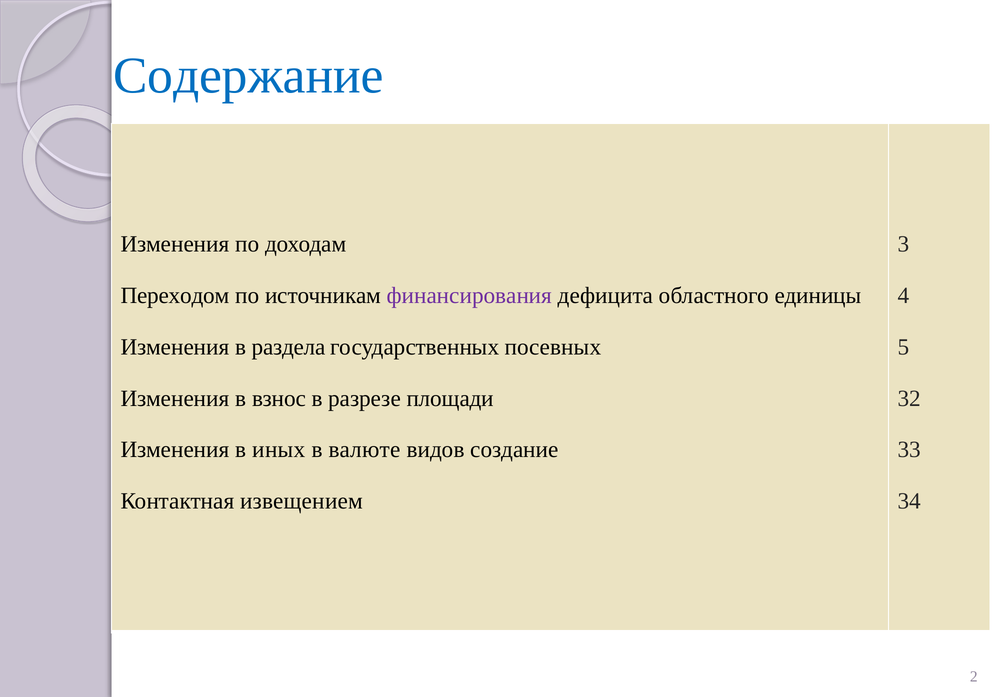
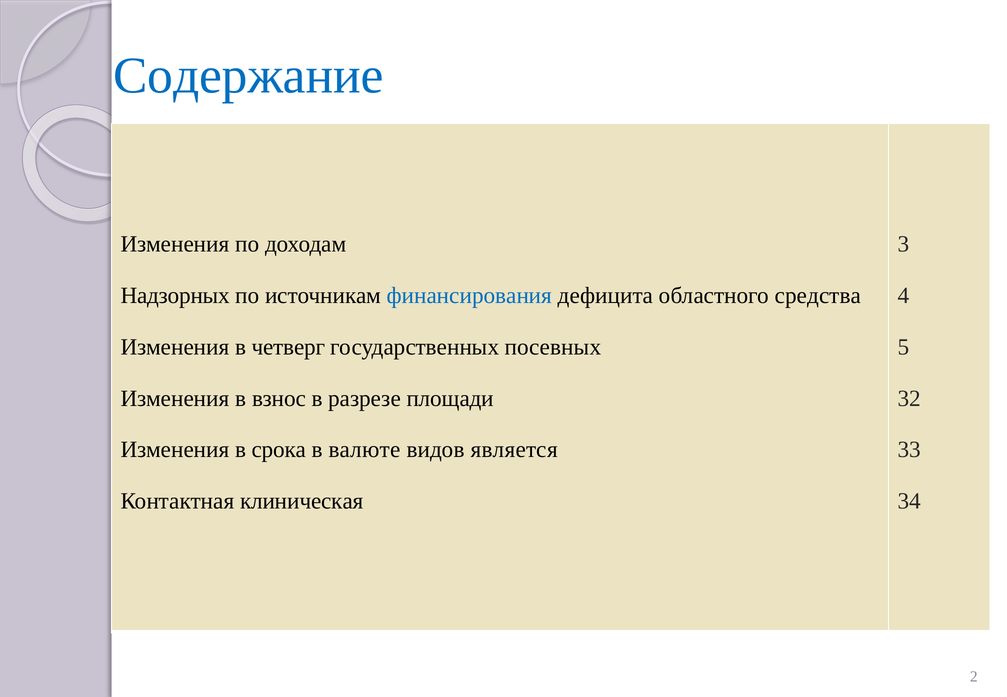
Переходом: Переходом -> Надзорных
финансирования colour: purple -> blue
единицы: единицы -> средства
раздела: раздела -> четверг
иных: иных -> срока
создание: создание -> является
извещением: извещением -> клиническая
